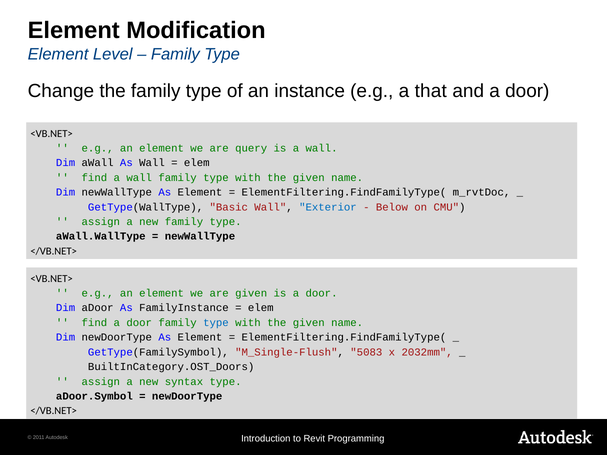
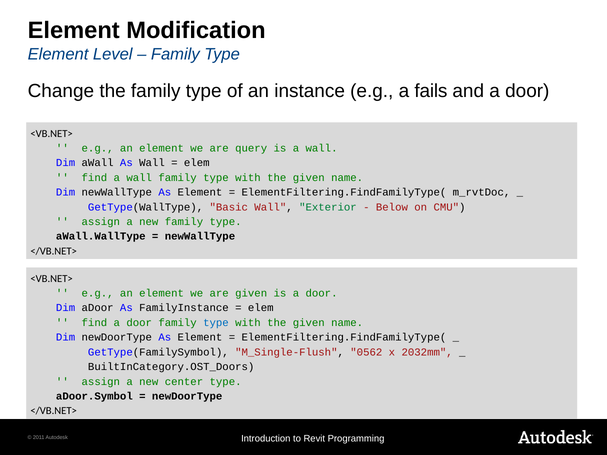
that: that -> fails
Exterior colour: blue -> green
5083: 5083 -> 0562
syntax: syntax -> center
